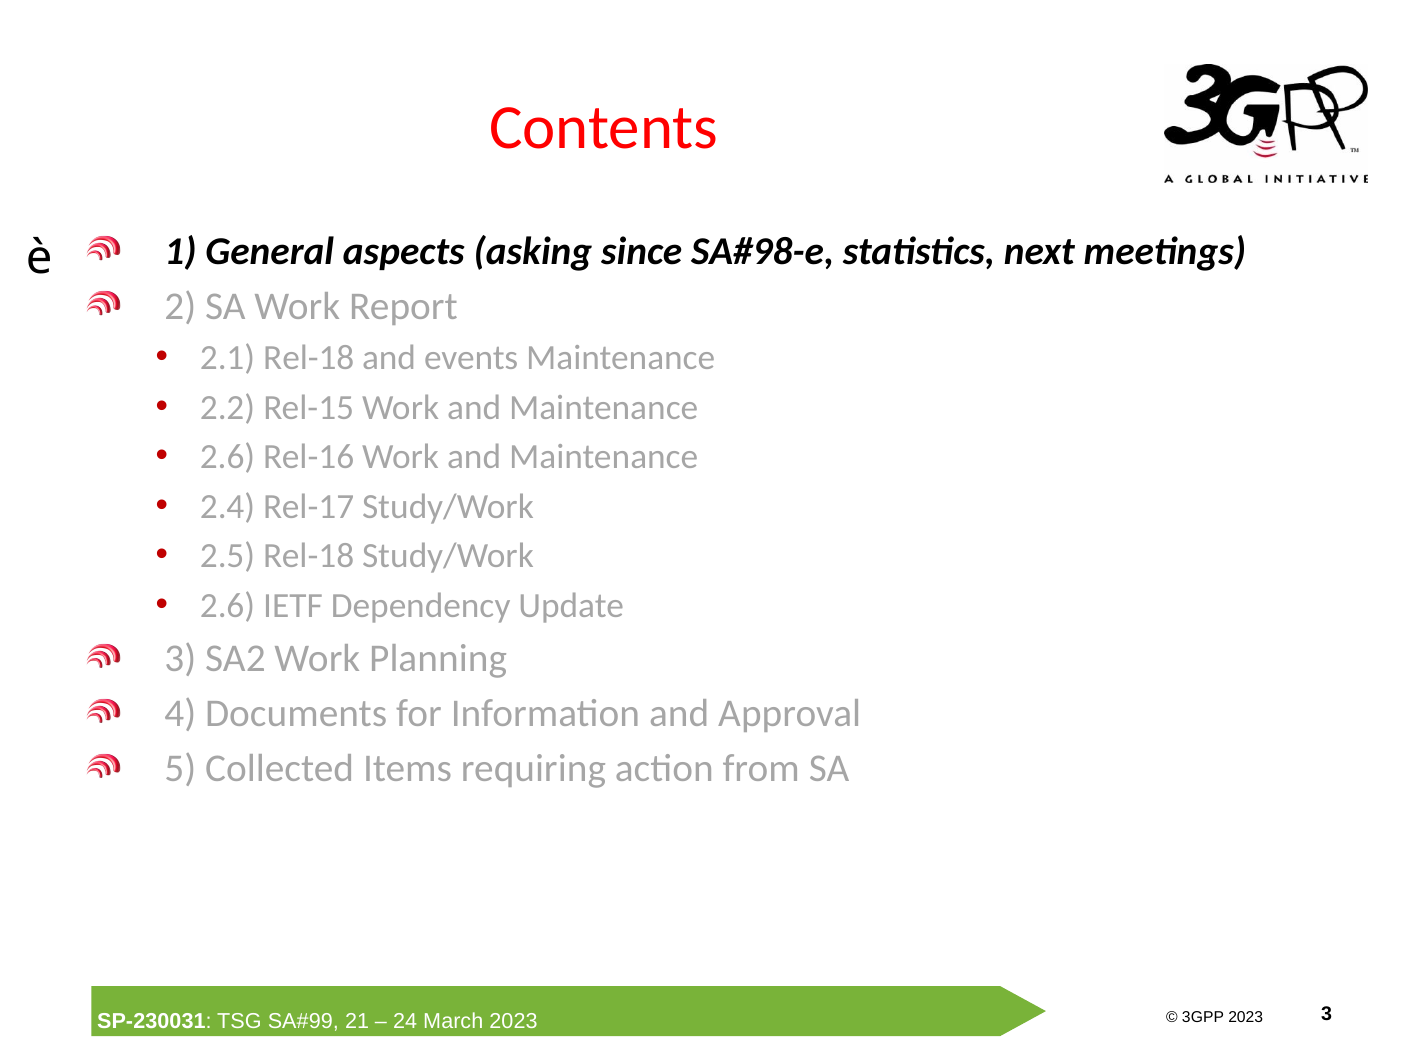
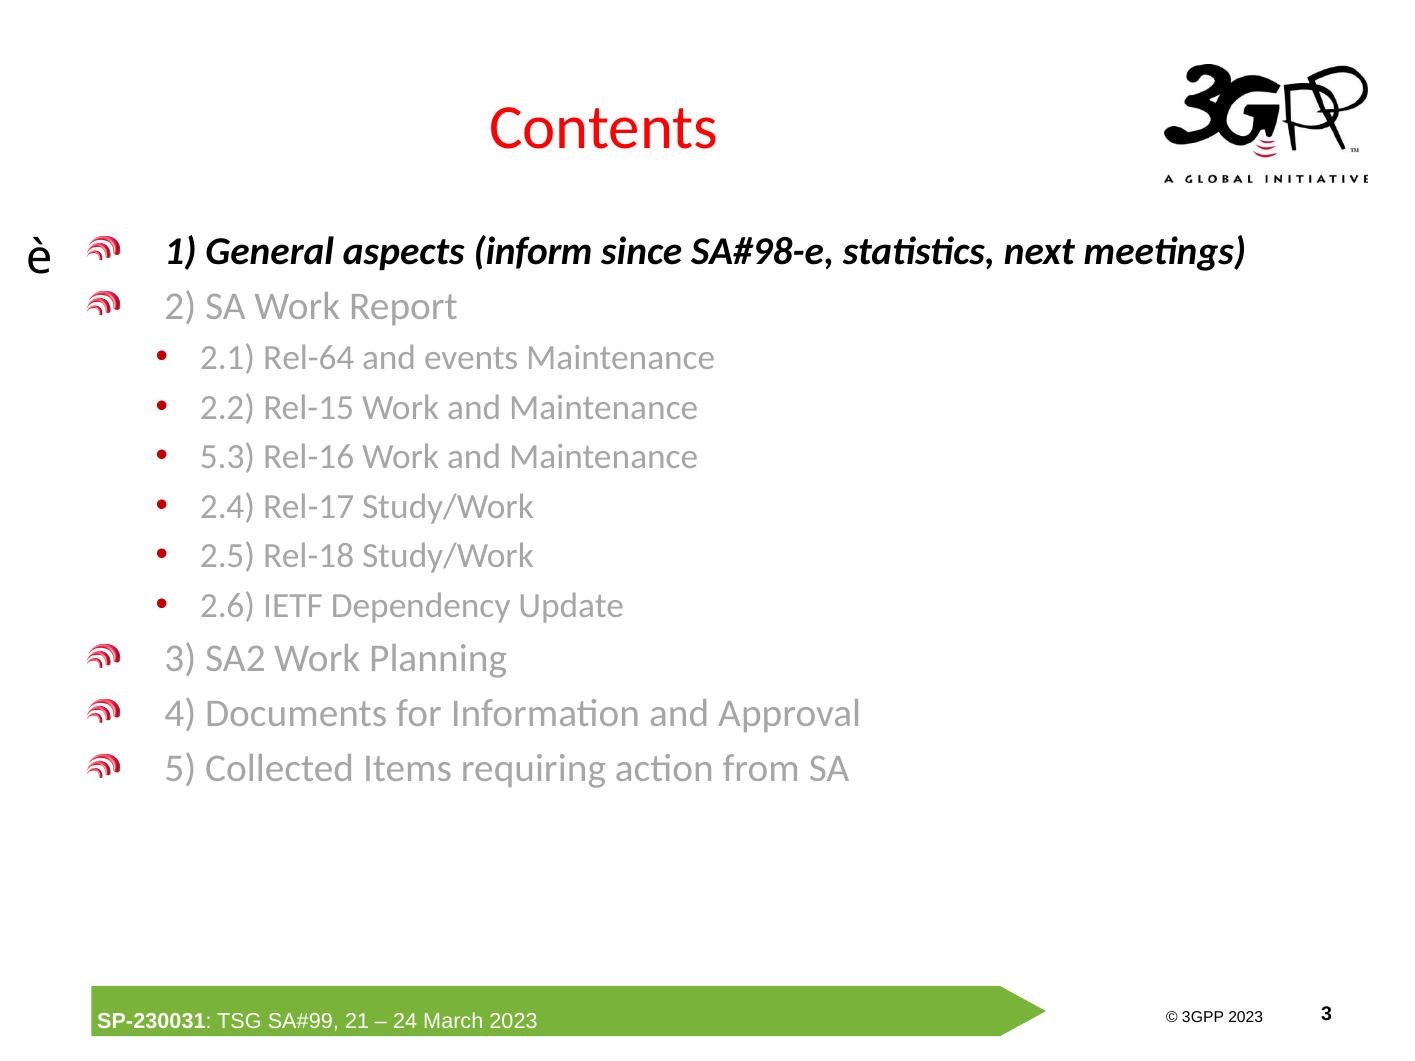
asking: asking -> inform
2.1 Rel-18: Rel-18 -> Rel-64
2.6 at (228, 457): 2.6 -> 5.3
